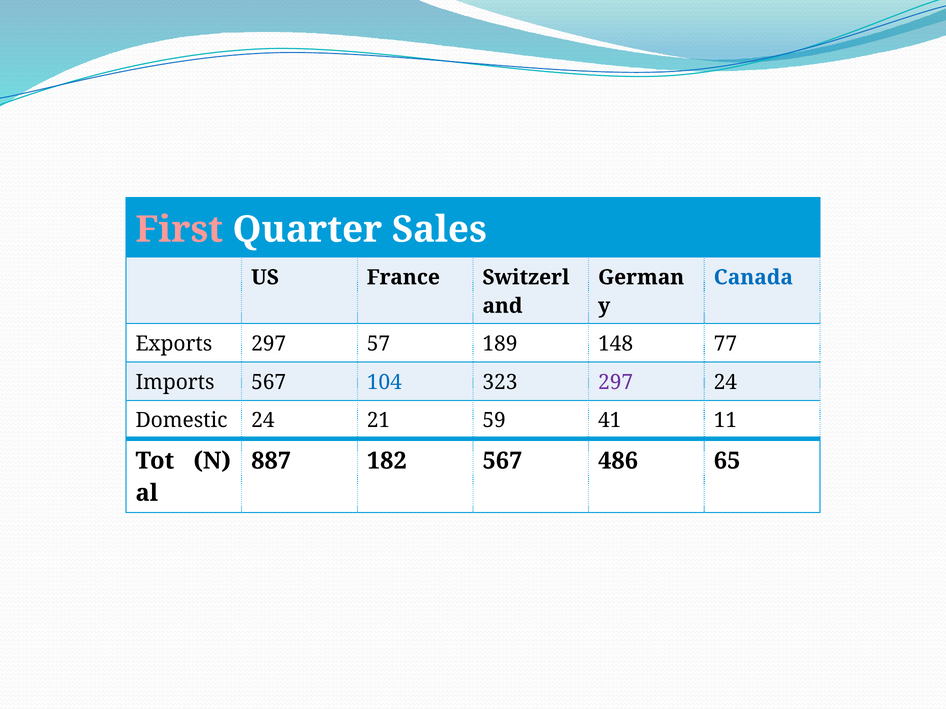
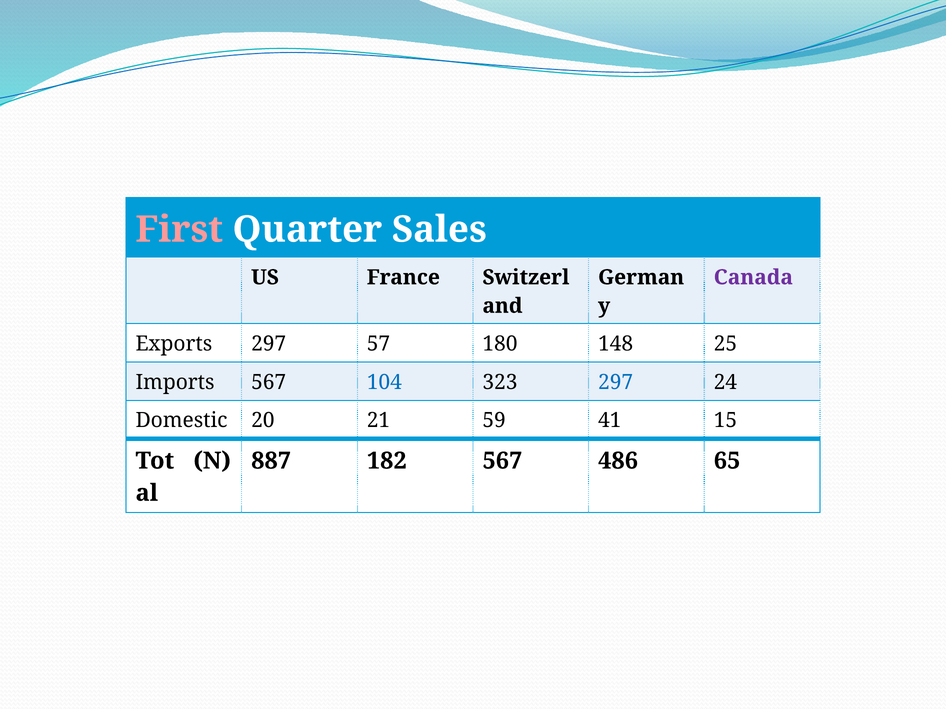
Canada colour: blue -> purple
189: 189 -> 180
77: 77 -> 25
297 at (616, 382) colour: purple -> blue
Domestic 24: 24 -> 20
11: 11 -> 15
